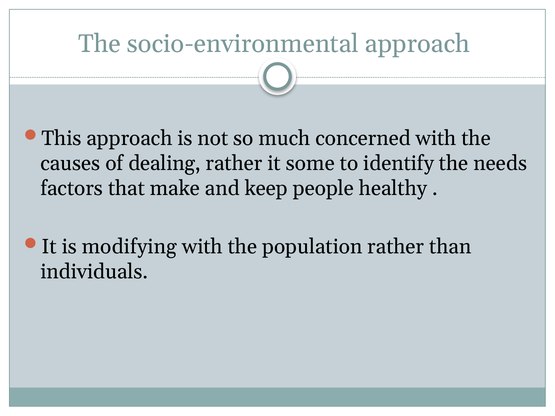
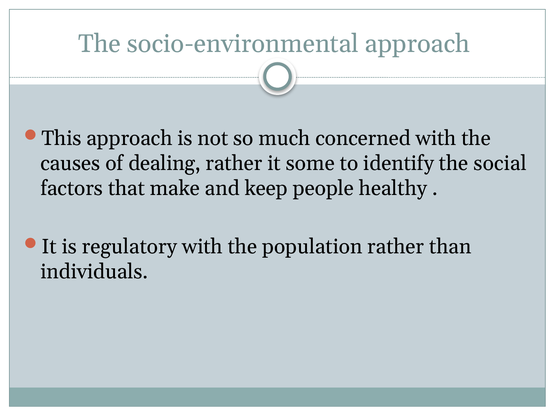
needs: needs -> social
modifying: modifying -> regulatory
